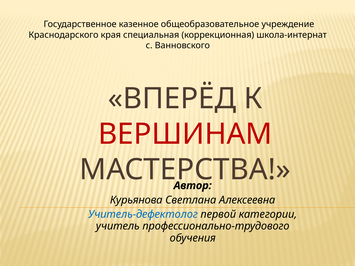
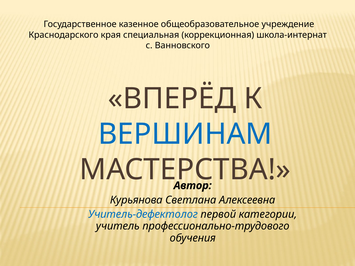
ВЕРШИНАМ colour: red -> blue
